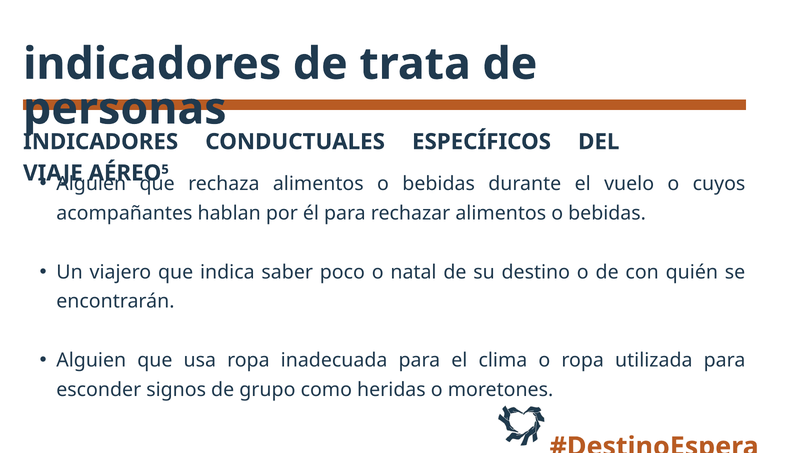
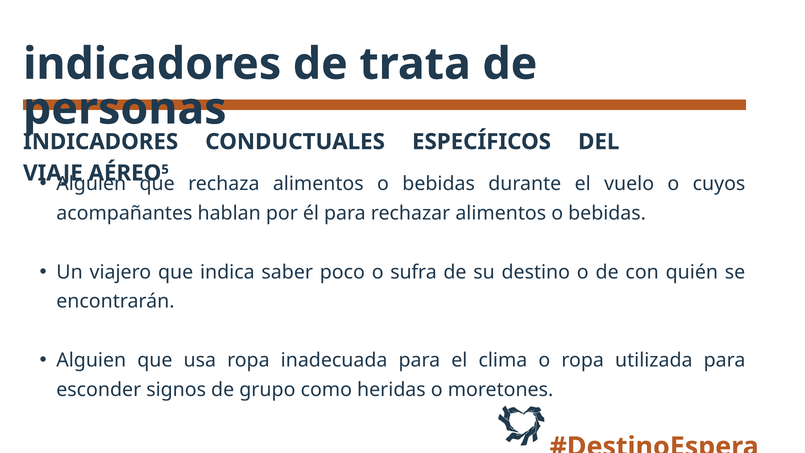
natal: natal -> sufra
